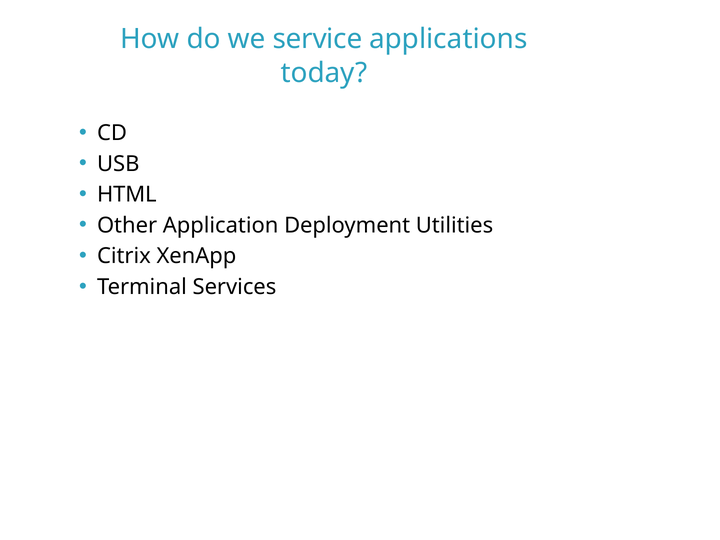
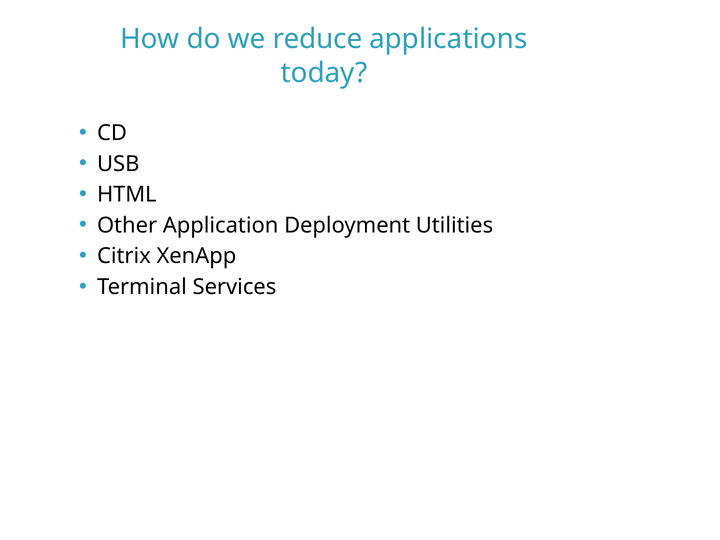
service: service -> reduce
